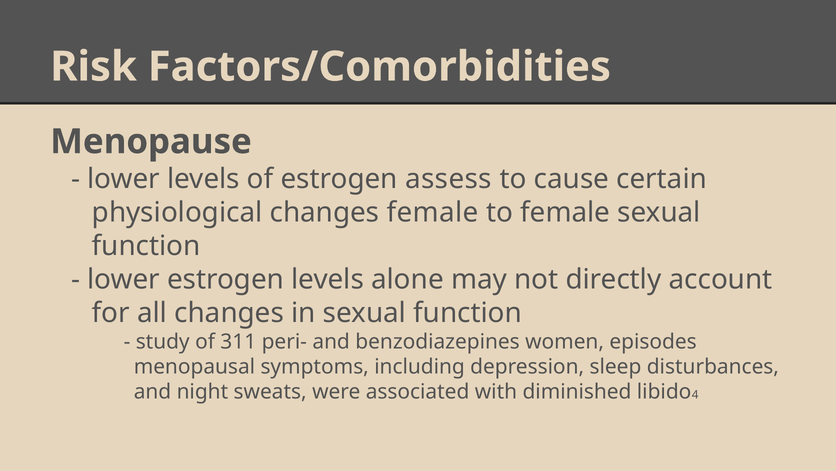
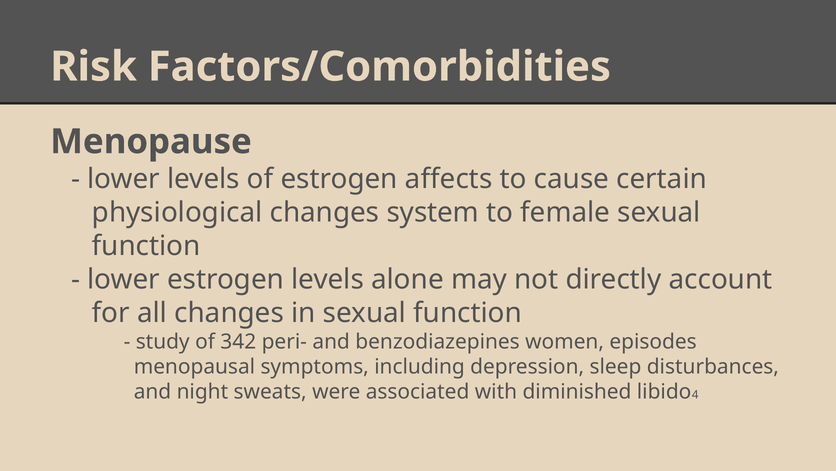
assess: assess -> affects
changes female: female -> system
311: 311 -> 342
